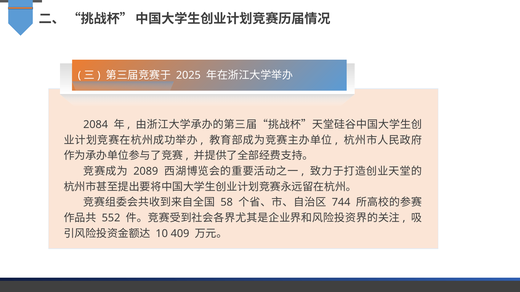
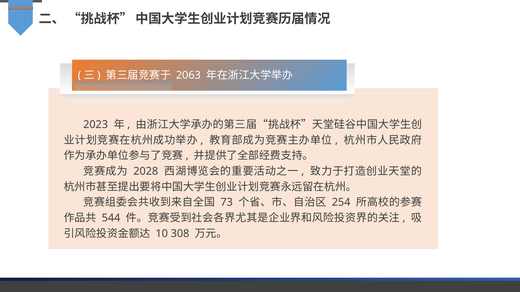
2025: 2025 -> 2063
2084: 2084 -> 2023
2089: 2089 -> 2028
58: 58 -> 73
744: 744 -> 254
552: 552 -> 544
409: 409 -> 308
